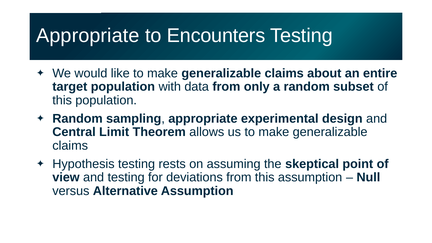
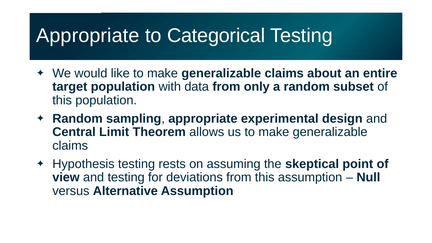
Encounters: Encounters -> Categorical
